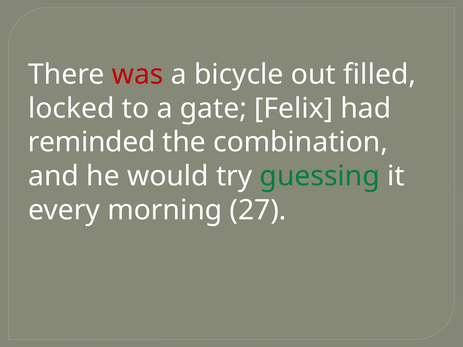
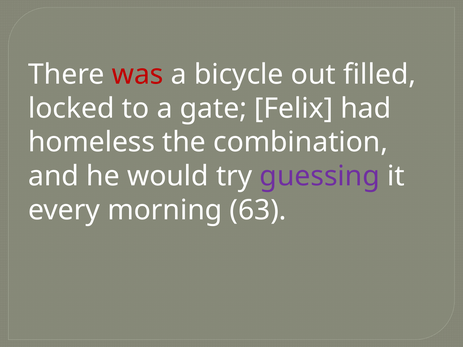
reminded: reminded -> homeless
guessing colour: green -> purple
27: 27 -> 63
